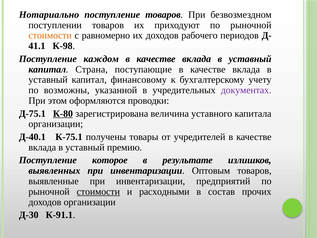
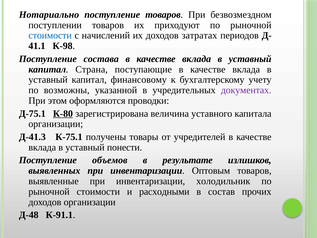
стоимости at (50, 36) colour: orange -> blue
равномерно: равномерно -> начислений
рабочего: рабочего -> затратах
каждом: каждом -> состава
Д-40.1: Д-40.1 -> Д-41.3
премию: премию -> понести
которое: которое -> объемов
предприятий: предприятий -> холодильник
стоимости at (98, 191) underline: present -> none
Д-30: Д-30 -> Д-48
